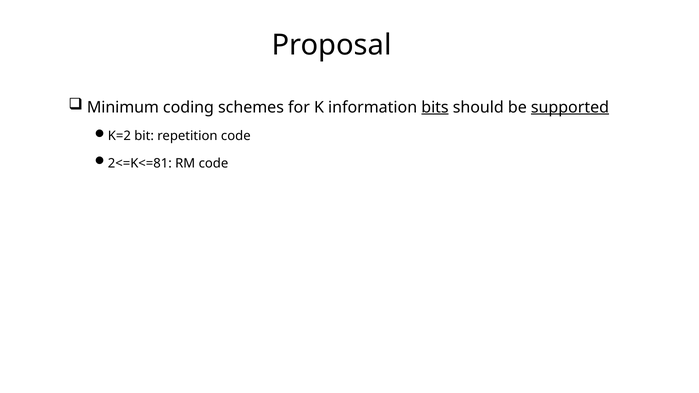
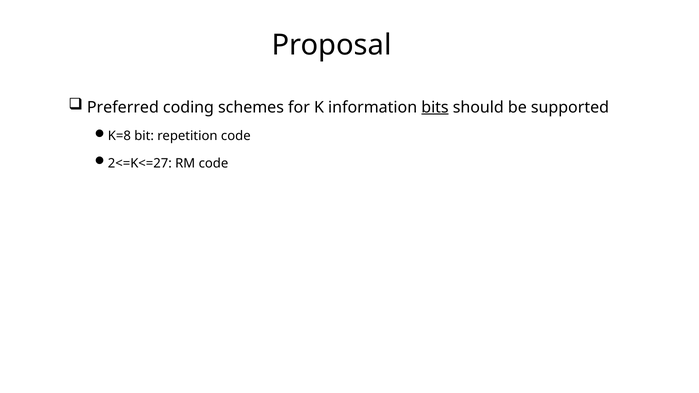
Minimum: Minimum -> Preferred
supported underline: present -> none
K=2: K=2 -> K=8
2<=K<=81: 2<=K<=81 -> 2<=K<=27
